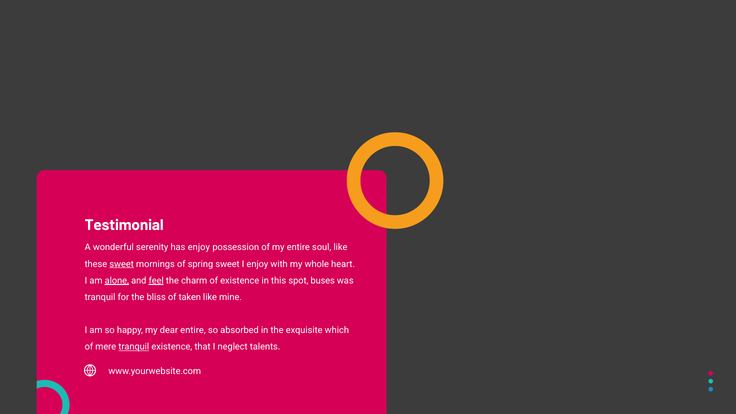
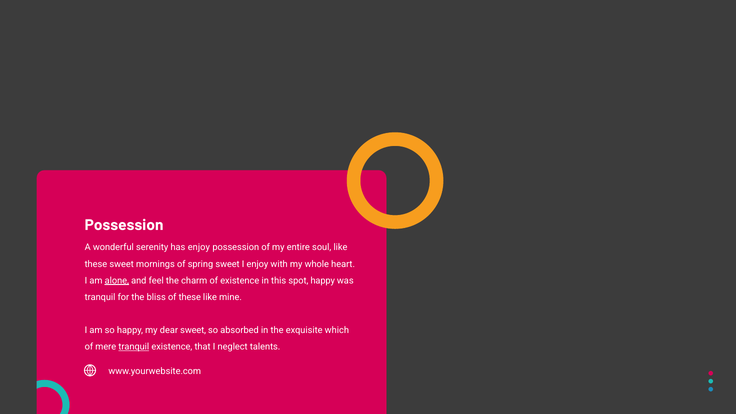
Testimonial at (124, 225): Testimonial -> Possession
sweet at (122, 264) underline: present -> none
feel underline: present -> none
spot buses: buses -> happy
of taken: taken -> these
dear entire: entire -> sweet
